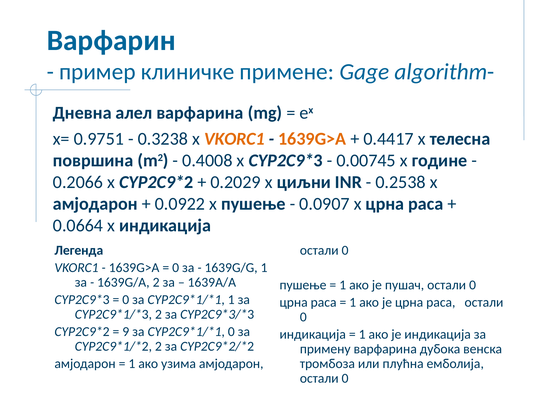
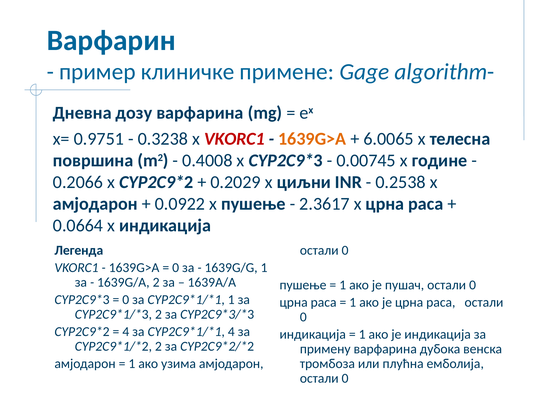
алел: алел -> дозу
VKORC1 at (234, 139) colour: orange -> red
0.4417: 0.4417 -> 6.0065
0.0907: 0.0907 -> 2.3617
9 at (126, 331): 9 -> 4
0 at (231, 331): 0 -> 4
